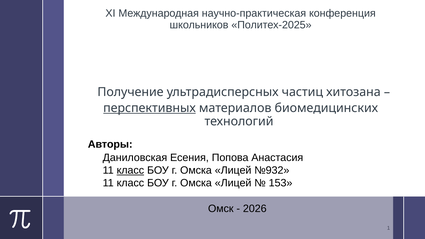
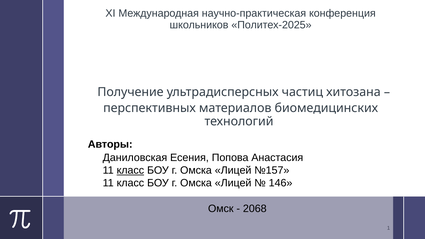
перспективных underline: present -> none
№932: №932 -> №157
153: 153 -> 146
2026: 2026 -> 2068
